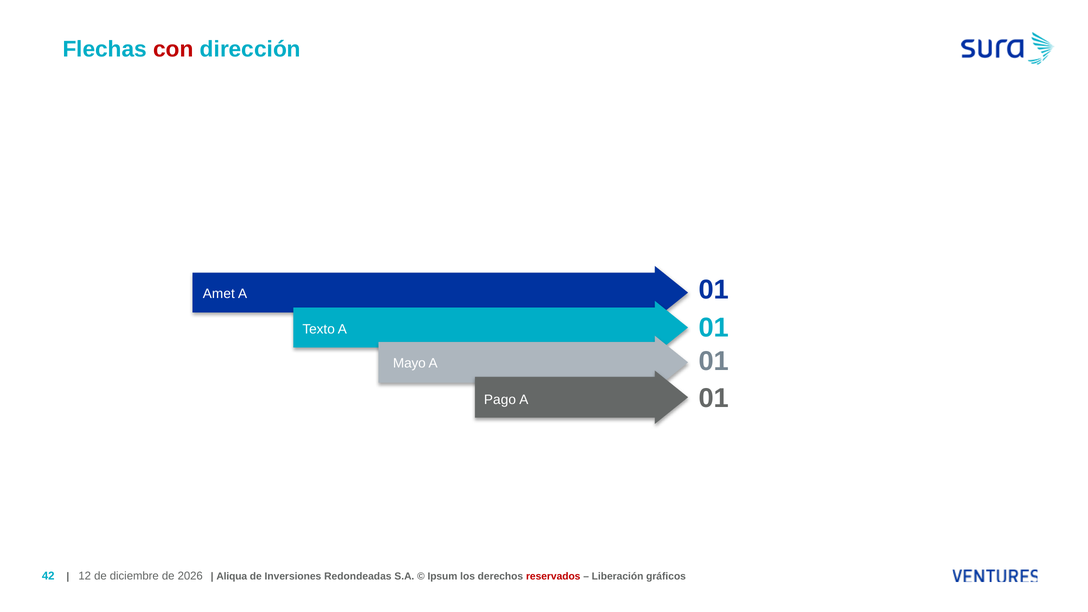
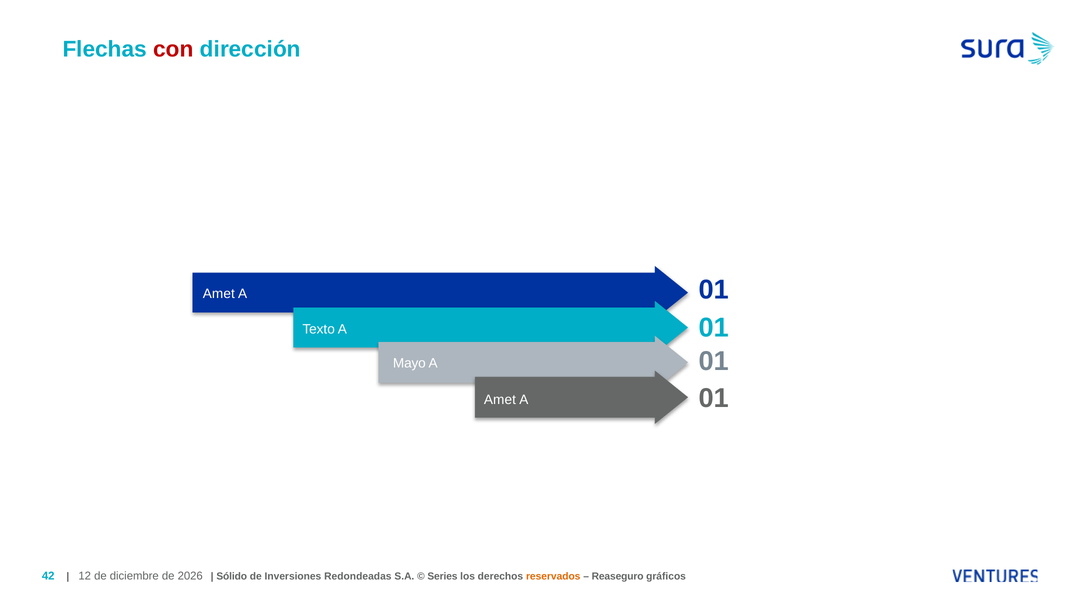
Pago at (500, 400): Pago -> Amet
Aliqua: Aliqua -> Sólido
Ipsum: Ipsum -> Series
reservados colour: red -> orange
Liberación: Liberación -> Reaseguro
